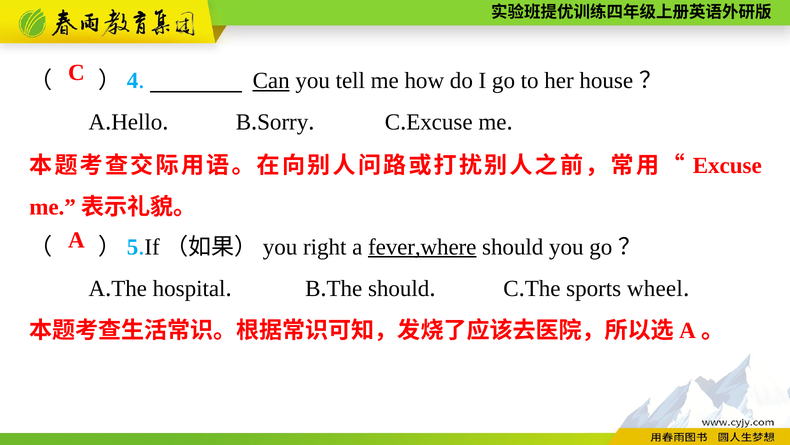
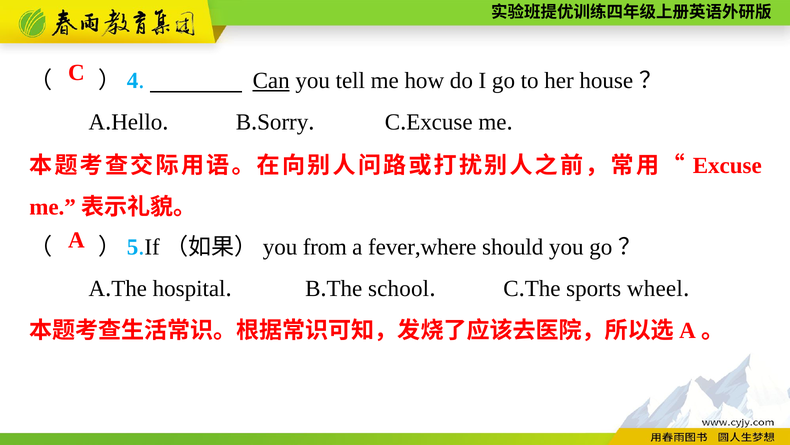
right: right -> from
fever,where underline: present -> none
should at (399, 288): should -> school
